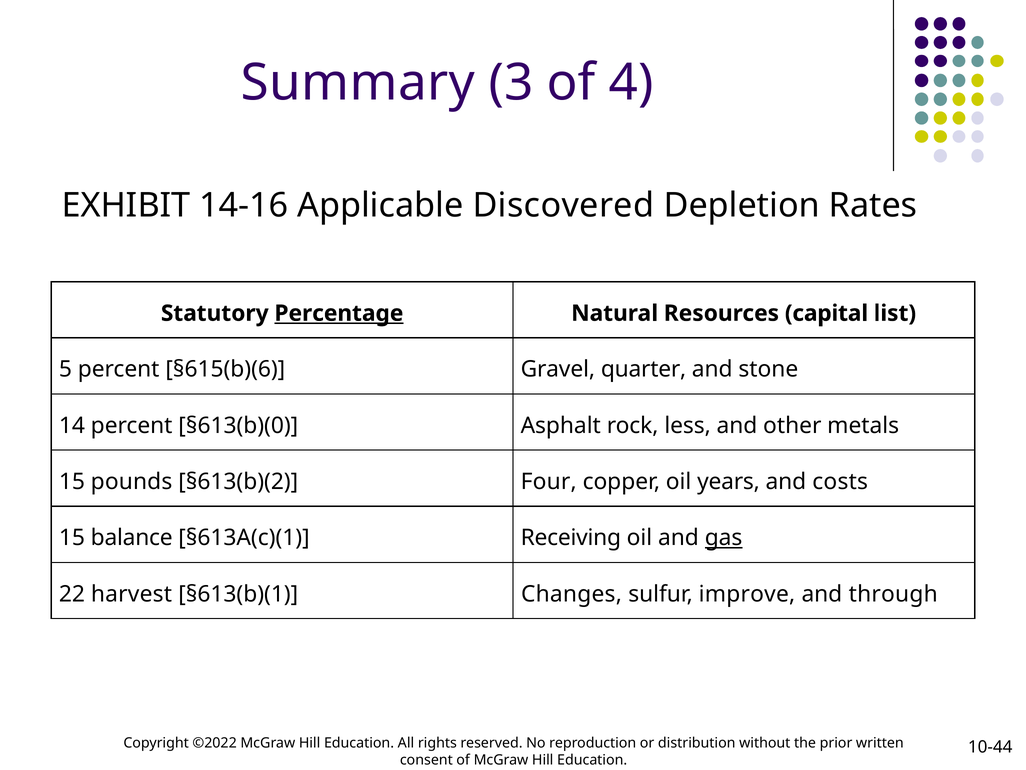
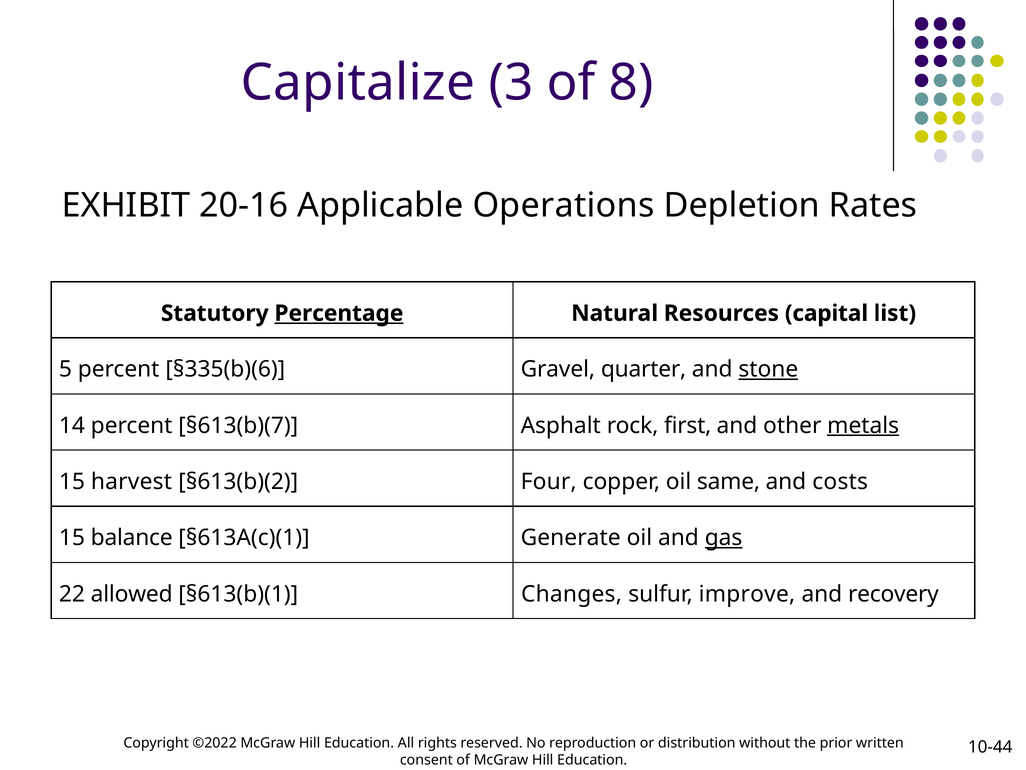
Summary: Summary -> Capitalize
4: 4 -> 8
14-16: 14-16 -> 20-16
Discovered: Discovered -> Operations
§615(b)(6: §615(b)(6 -> §335(b)(6
stone underline: none -> present
§613(b)(0: §613(b)(0 -> §613(b)(7
less: less -> first
metals underline: none -> present
pounds: pounds -> harvest
years: years -> same
Receiving: Receiving -> Generate
harvest: harvest -> allowed
through: through -> recovery
